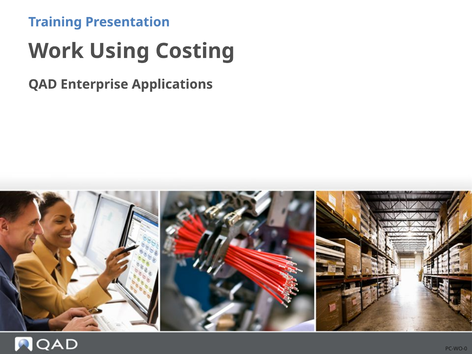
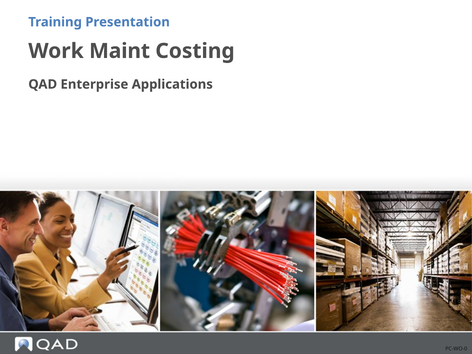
Using: Using -> Maint
